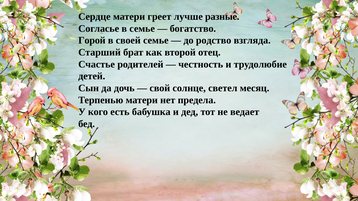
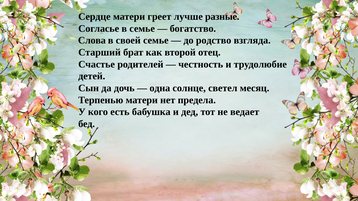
Горой: Горой -> Слова
свой: свой -> одна
